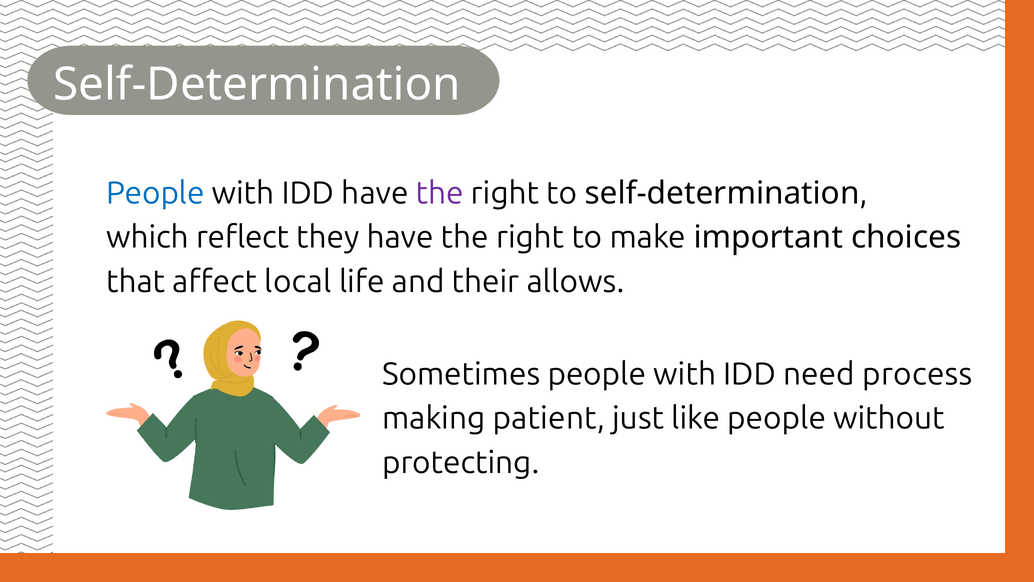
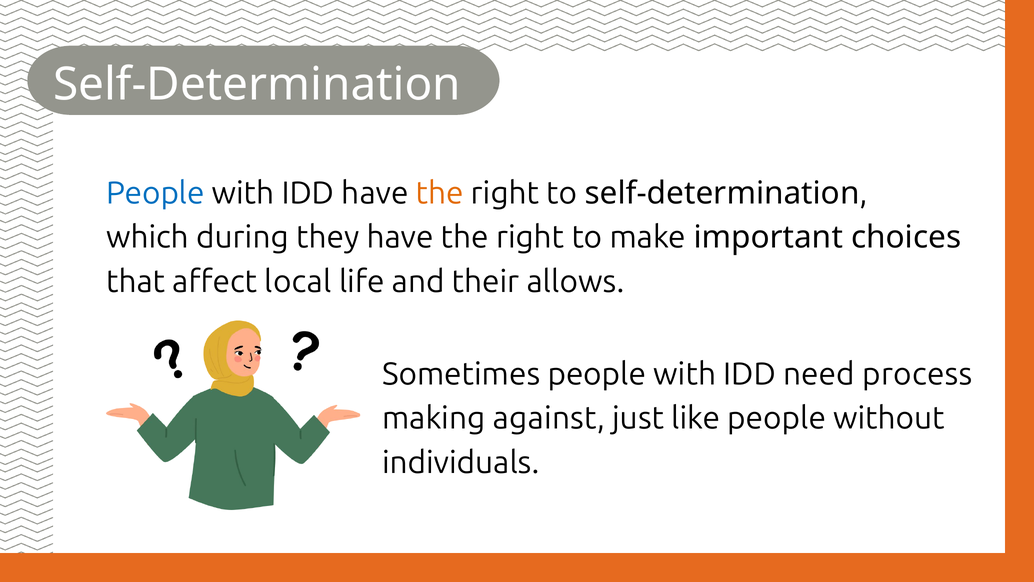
the at (440, 193) colour: purple -> orange
reflect: reflect -> during
patient: patient -> against
protecting: protecting -> individuals
